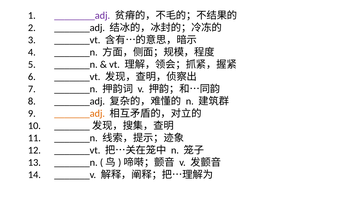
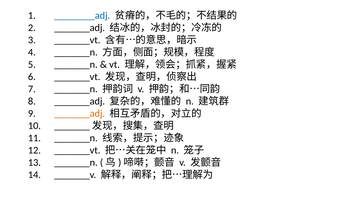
________adj colour: purple -> blue
